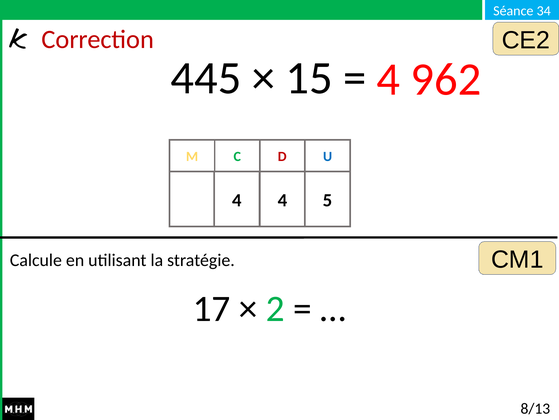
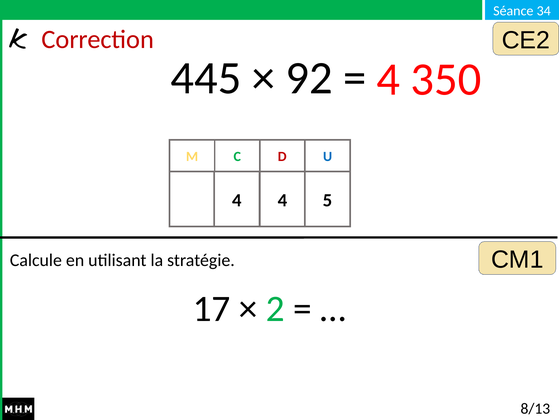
15: 15 -> 92
962: 962 -> 350
